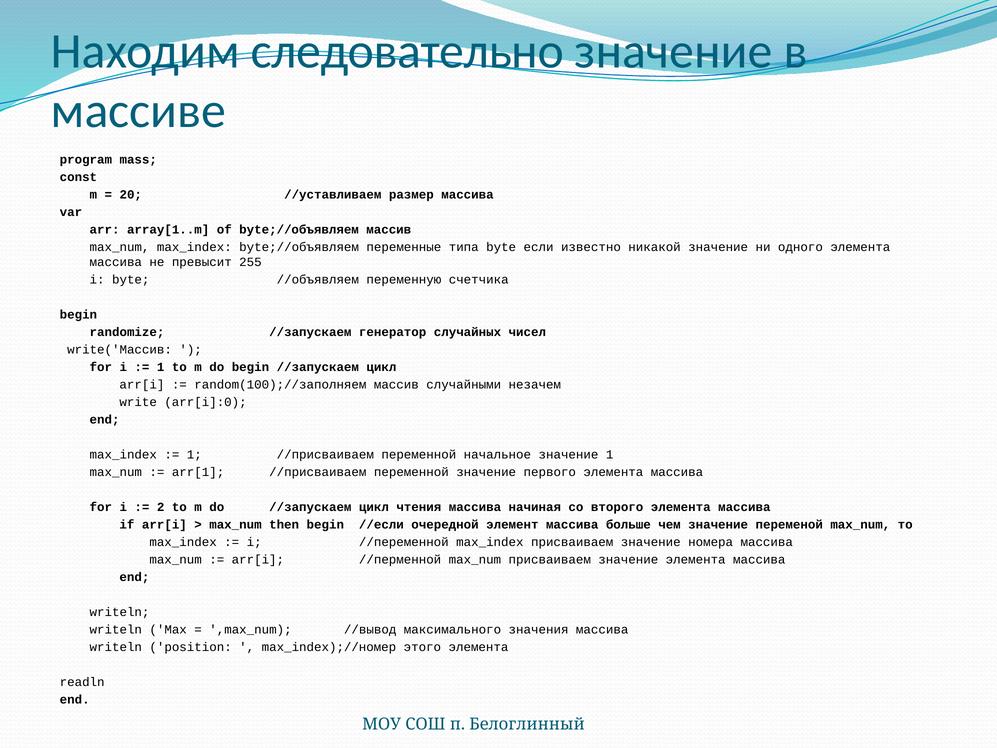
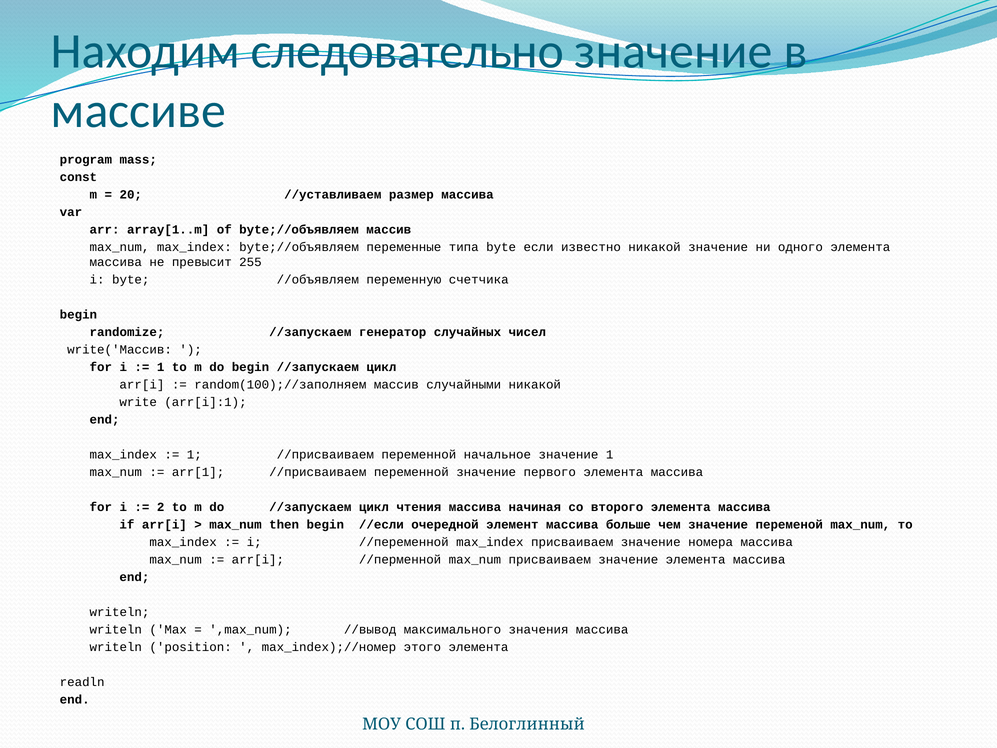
случайными незачем: незачем -> никакой
arr[i]:0: arr[i]:0 -> arr[i]:1
